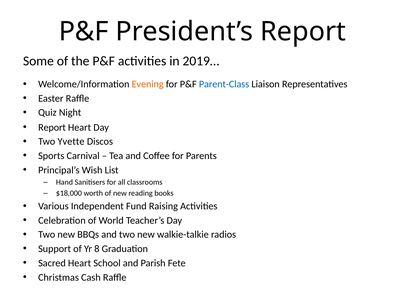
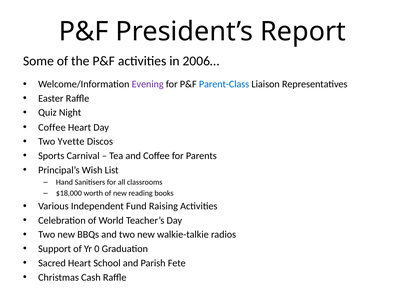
2019…: 2019… -> 2006…
Evening colour: orange -> purple
Report at (52, 127): Report -> Coffee
8: 8 -> 0
